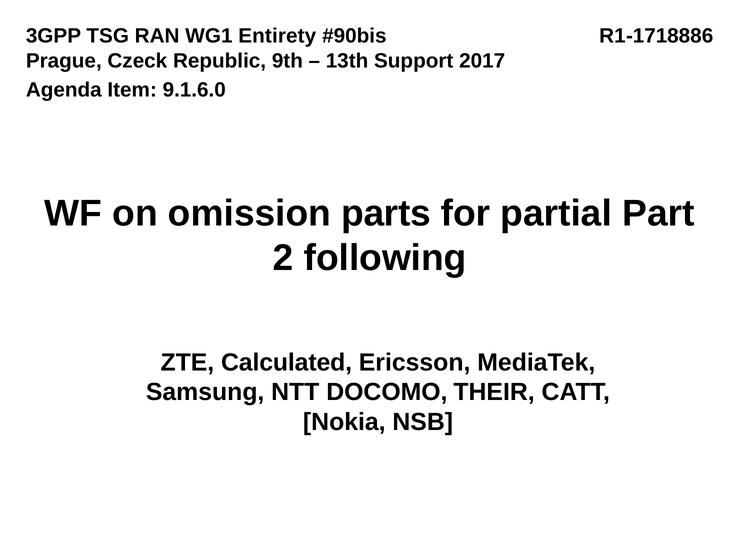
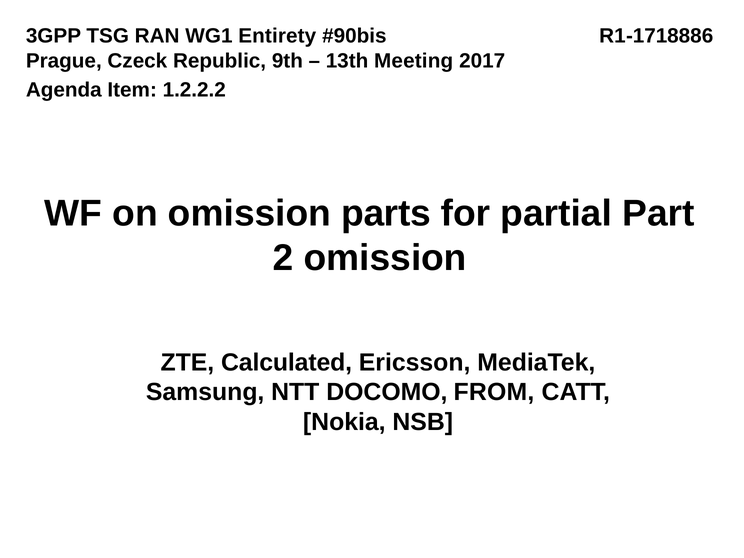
Support: Support -> Meeting
9.1.6.0: 9.1.6.0 -> 1.2.2.2
2 following: following -> omission
THEIR: THEIR -> FROM
